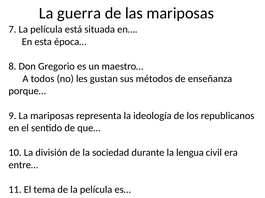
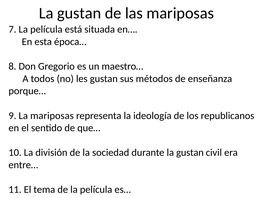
guerra at (79, 13): guerra -> gustan
durante la lengua: lengua -> gustan
